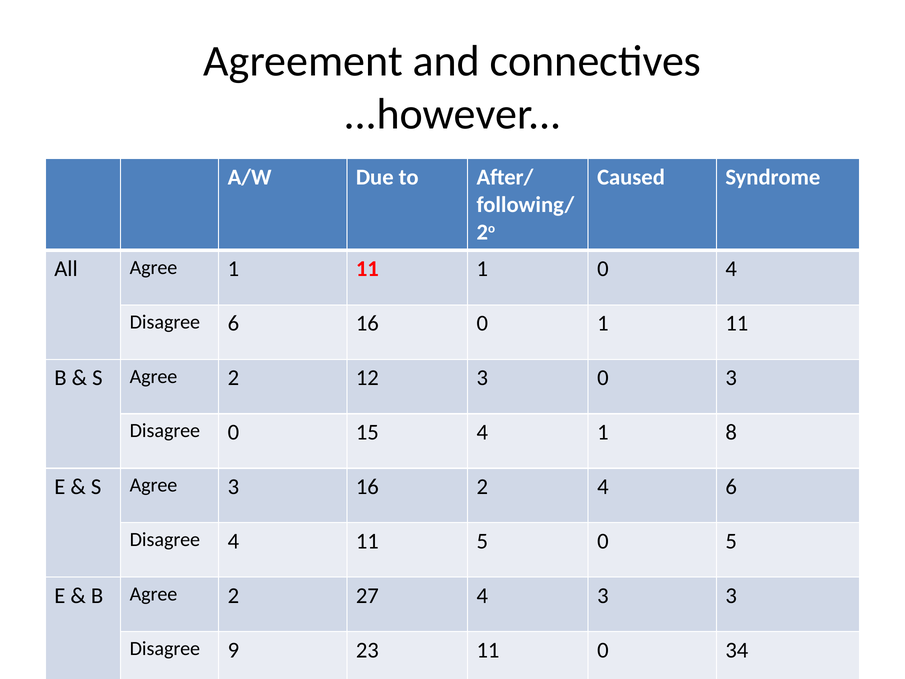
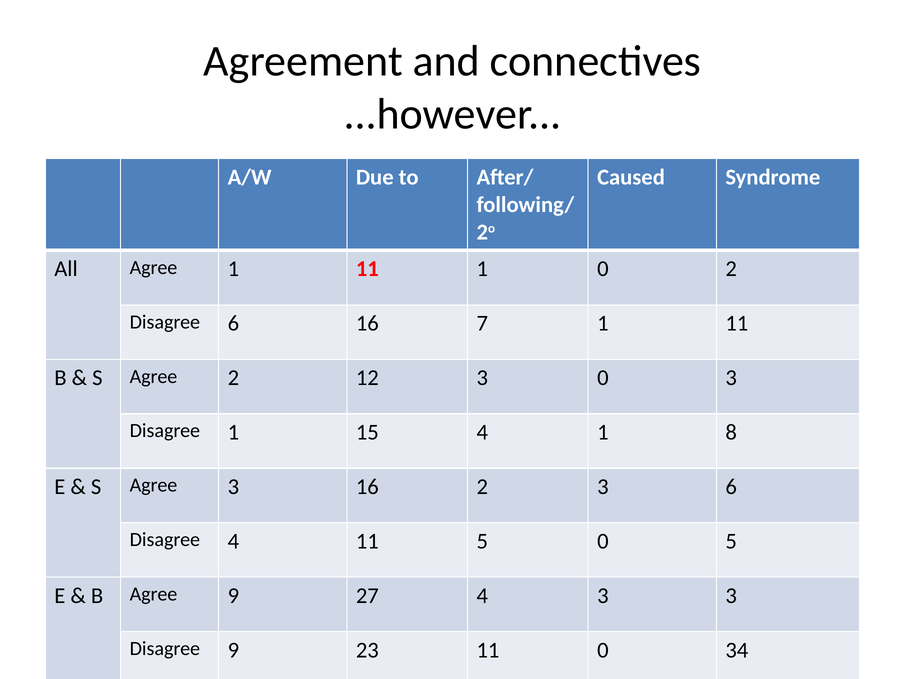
0 4: 4 -> 2
16 0: 0 -> 7
Disagree 0: 0 -> 1
2 4: 4 -> 3
B Agree 2: 2 -> 9
